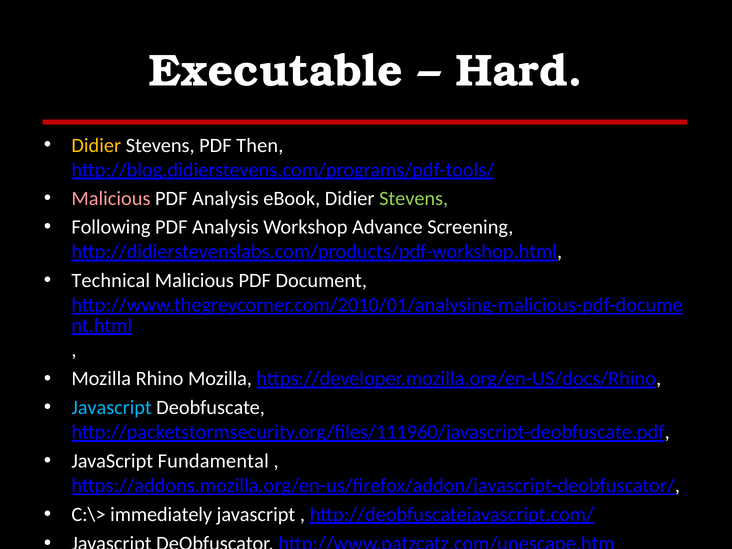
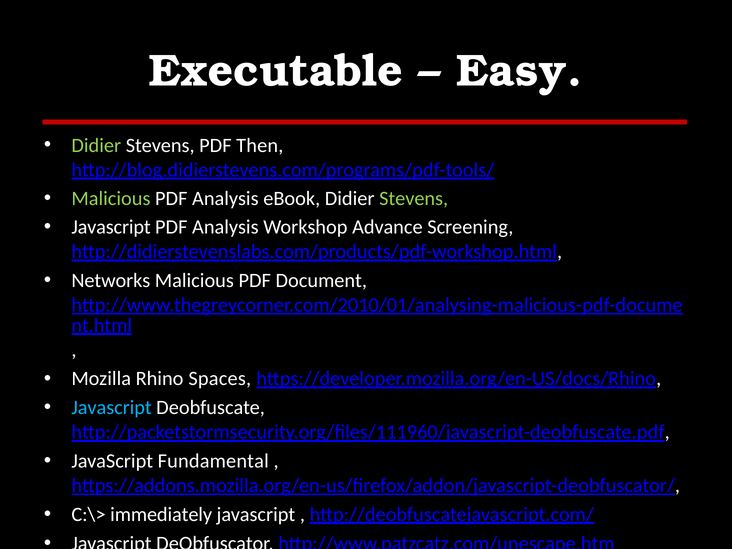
Hard: Hard -> Easy
Didier at (96, 145) colour: yellow -> light green
Malicious at (111, 199) colour: pink -> light green
Following at (111, 227): Following -> Javascript
Technical: Technical -> Networks
Rhino Mozilla: Mozilla -> Spaces
